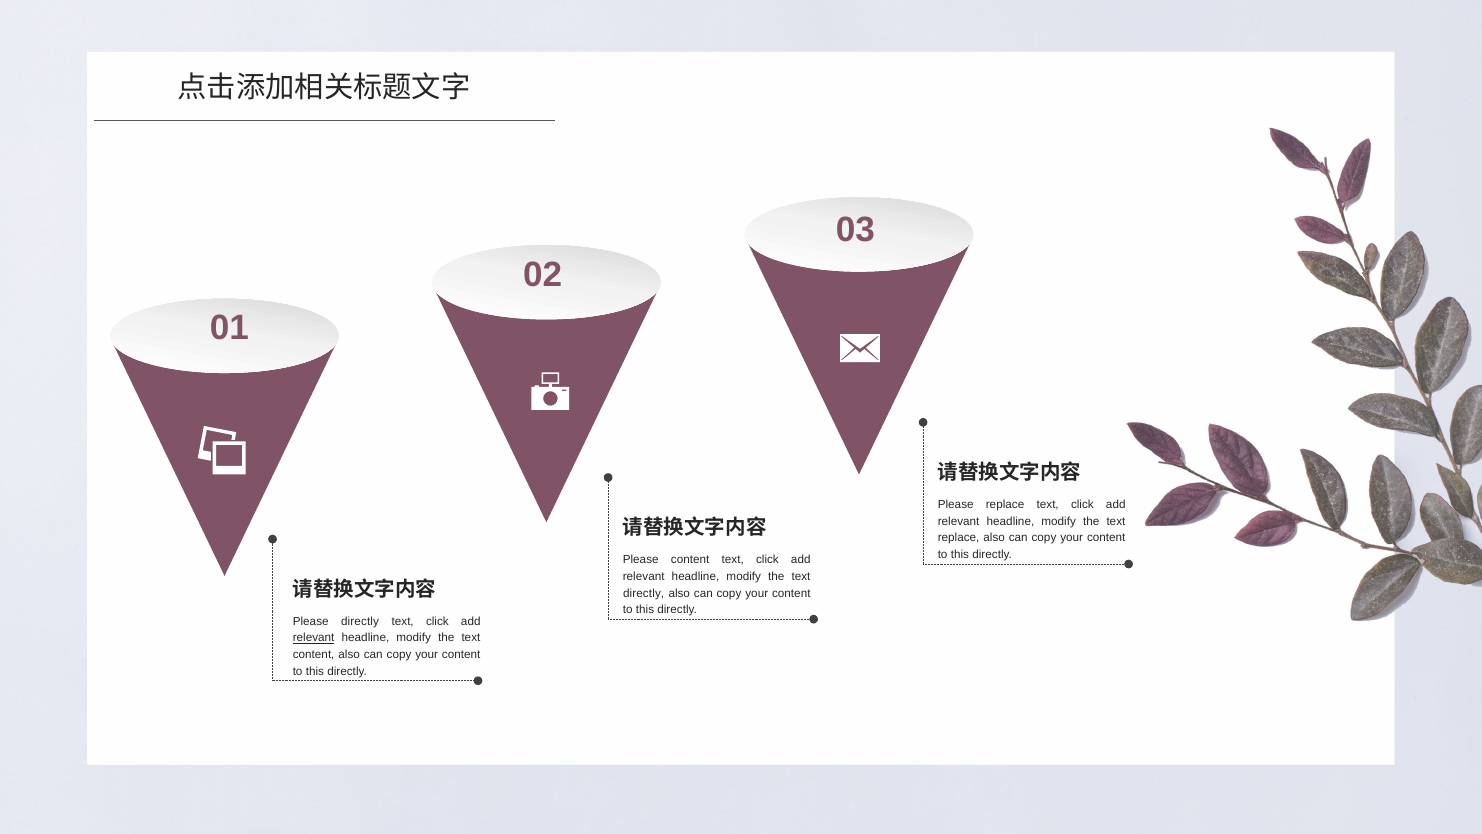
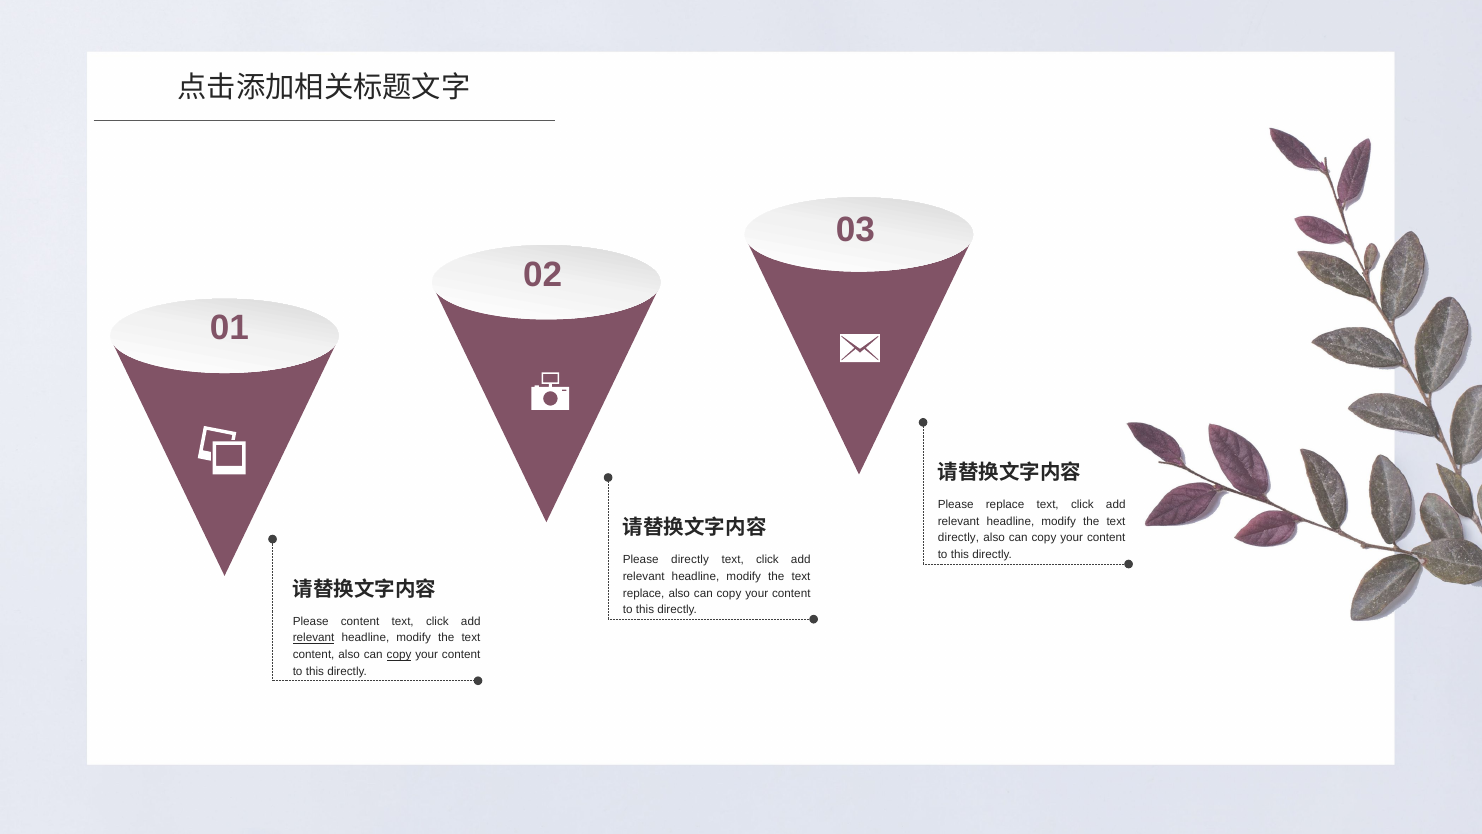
replace at (959, 538): replace -> directly
Please content: content -> directly
directly at (644, 593): directly -> replace
Please directly: directly -> content
copy at (399, 655) underline: none -> present
